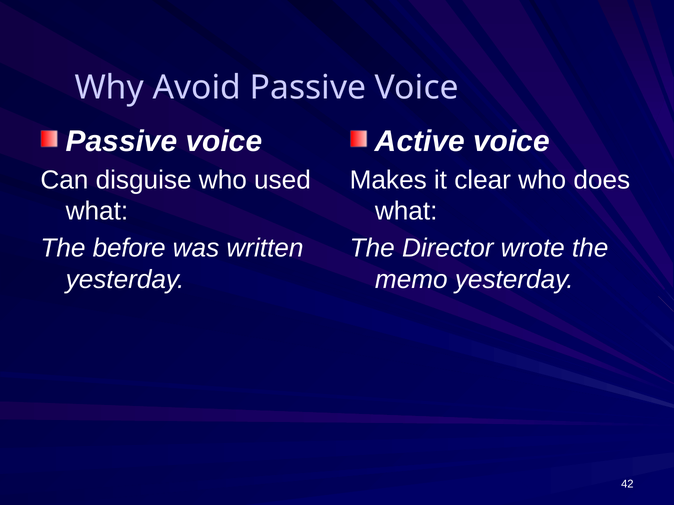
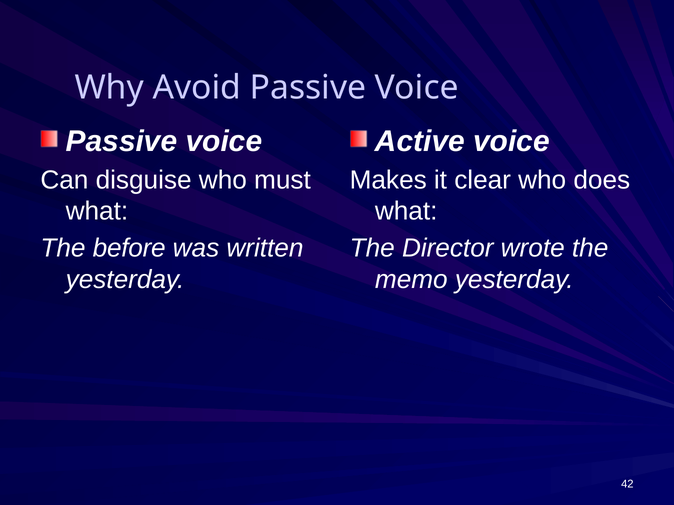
used: used -> must
